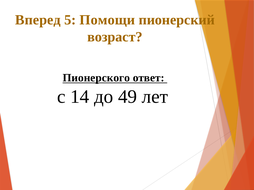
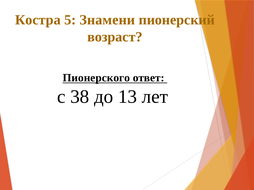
Вперед: Вперед -> Костра
Помощи: Помощи -> Знамени
14: 14 -> 38
49: 49 -> 13
